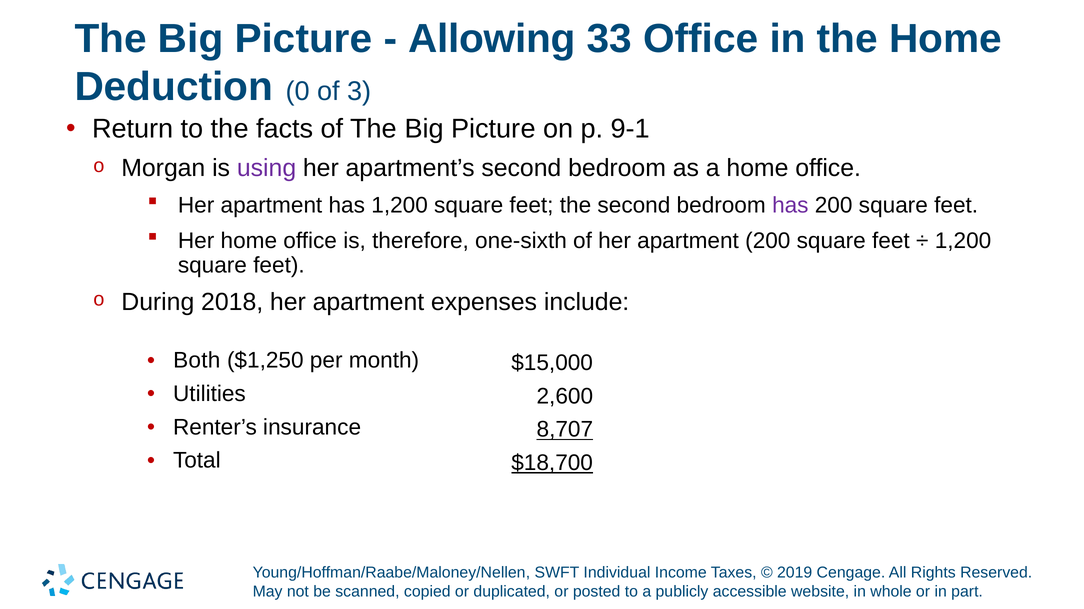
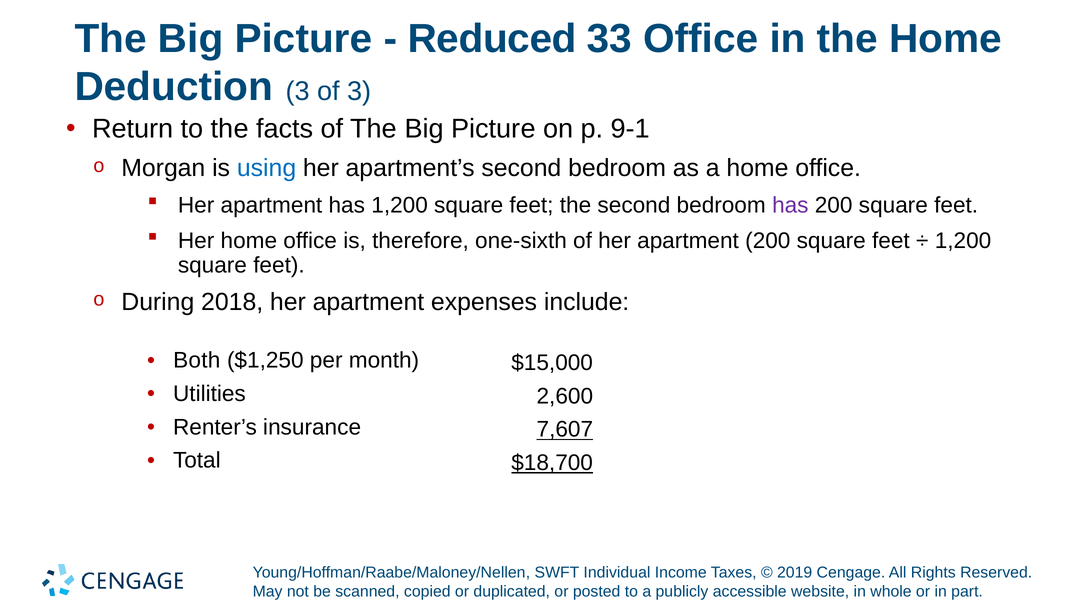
Allowing: Allowing -> Reduced
Deduction 0: 0 -> 3
using colour: purple -> blue
8,707: 8,707 -> 7,607
